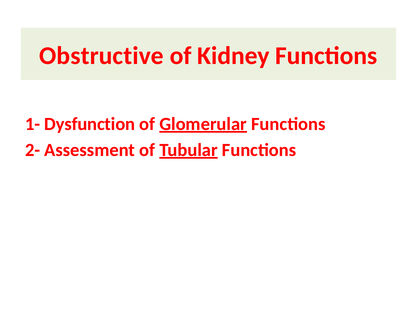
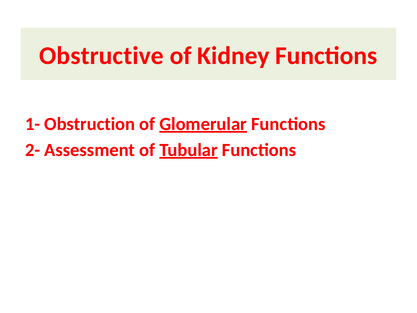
Dysfunction: Dysfunction -> Obstruction
